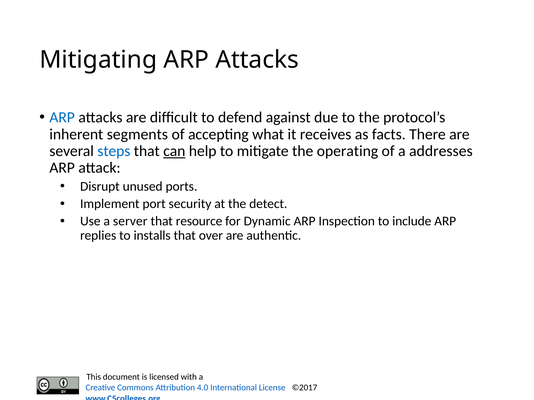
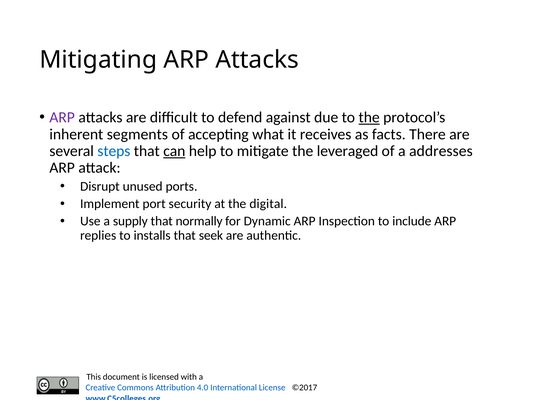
ARP at (62, 118) colour: blue -> purple
the at (369, 118) underline: none -> present
operating: operating -> leveraged
detect: detect -> digital
server: server -> supply
resource: resource -> normally
over: over -> seek
